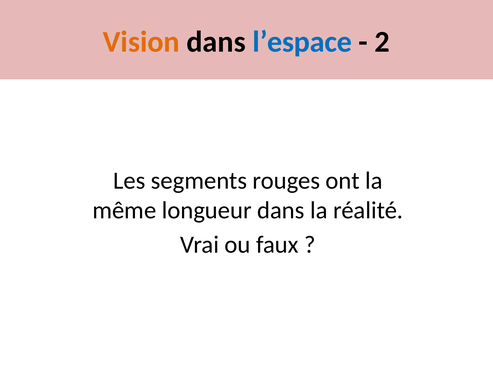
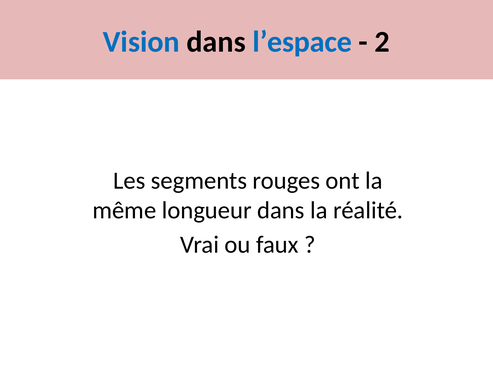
Vision colour: orange -> blue
